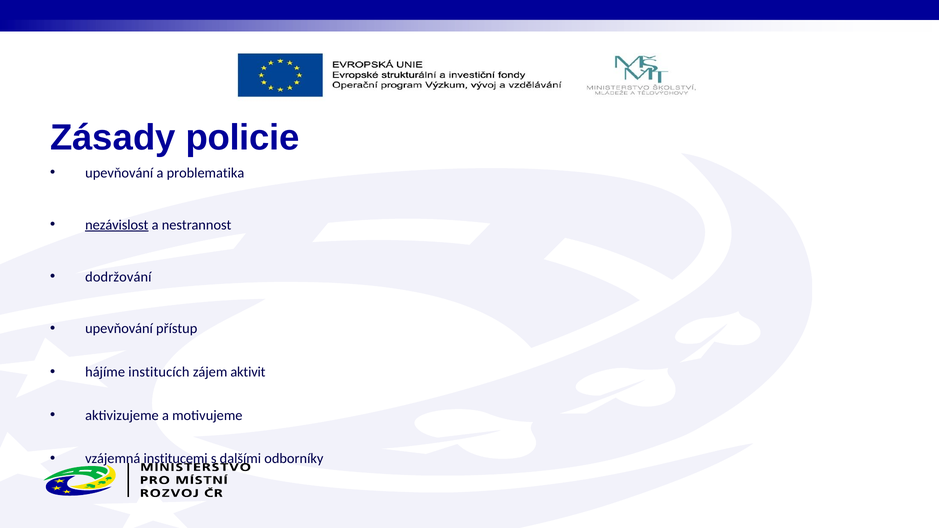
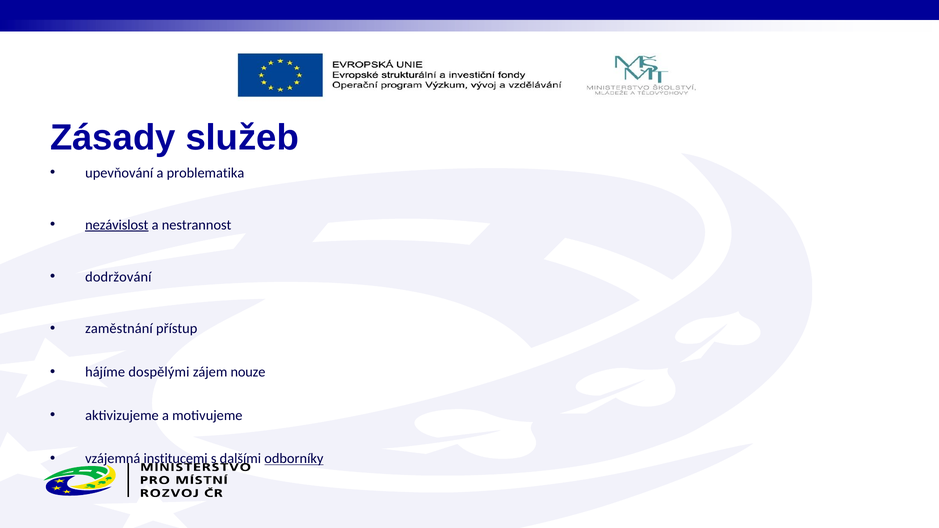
policie: policie -> služeb
upevňování at (119, 329): upevňování -> zaměstnání
institucích: institucích -> dospělými
aktivit: aktivit -> nouze
odborníky underline: none -> present
